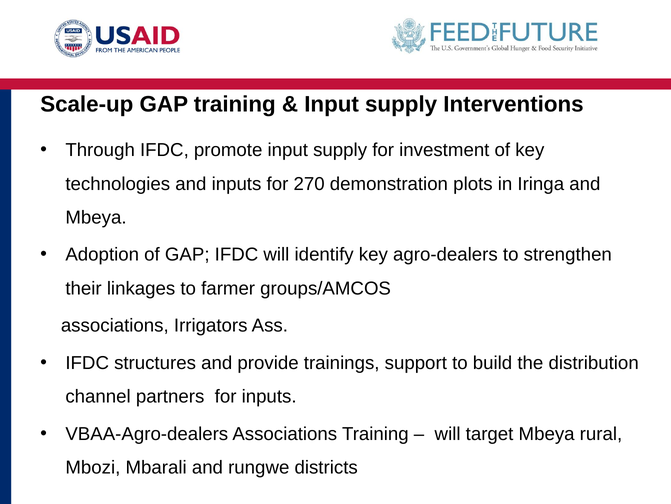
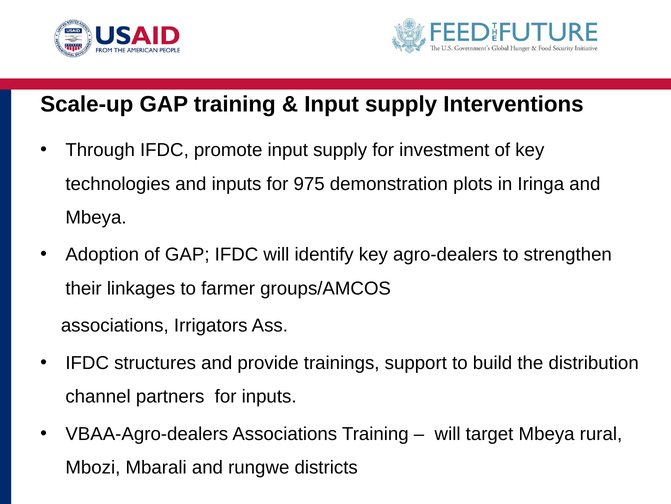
270: 270 -> 975
